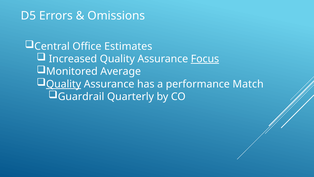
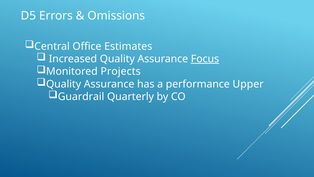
Average: Average -> Projects
Quality at (64, 84) underline: present -> none
Match: Match -> Upper
